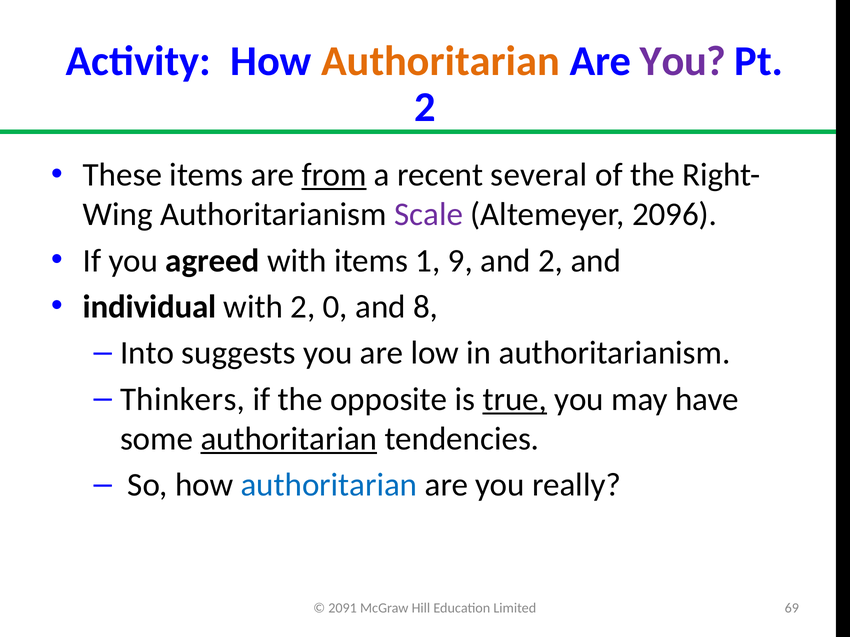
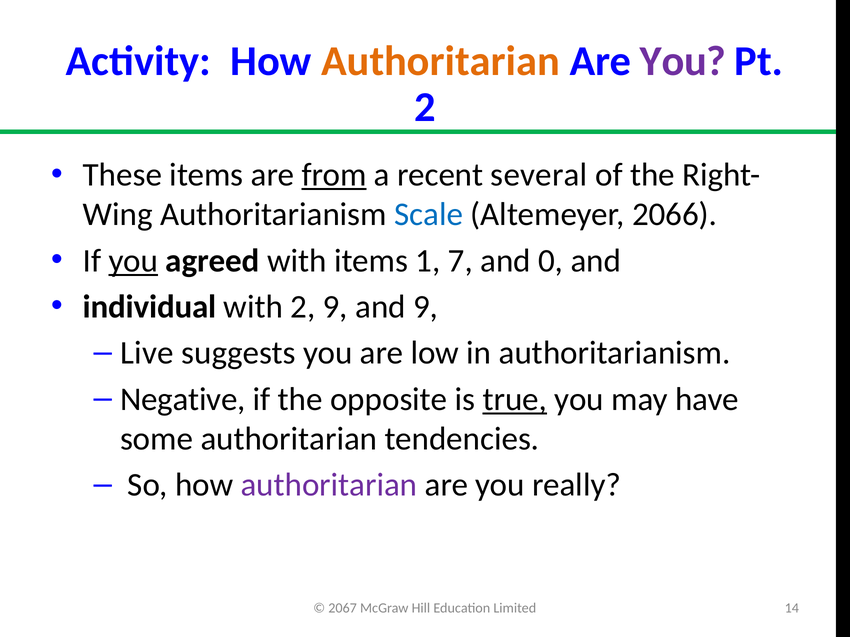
Scale colour: purple -> blue
2096: 2096 -> 2066
you at (133, 261) underline: none -> present
9: 9 -> 7
and 2: 2 -> 0
2 0: 0 -> 9
and 8: 8 -> 9
Into: Into -> Live
Thinkers: Thinkers -> Negative
authoritarian at (289, 439) underline: present -> none
authoritarian at (329, 485) colour: blue -> purple
2091: 2091 -> 2067
69: 69 -> 14
